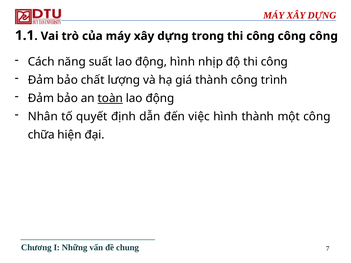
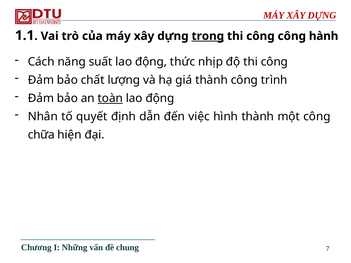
trong underline: none -> present
công công công: công -> hành
động hình: hình -> thức
